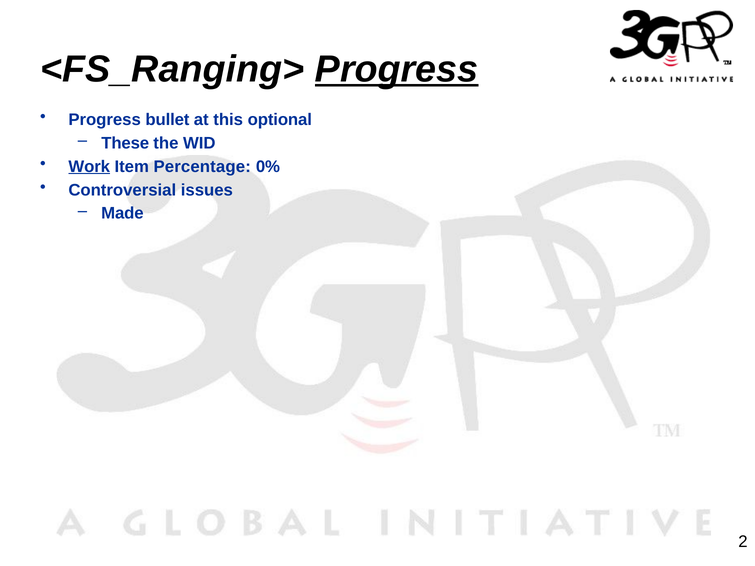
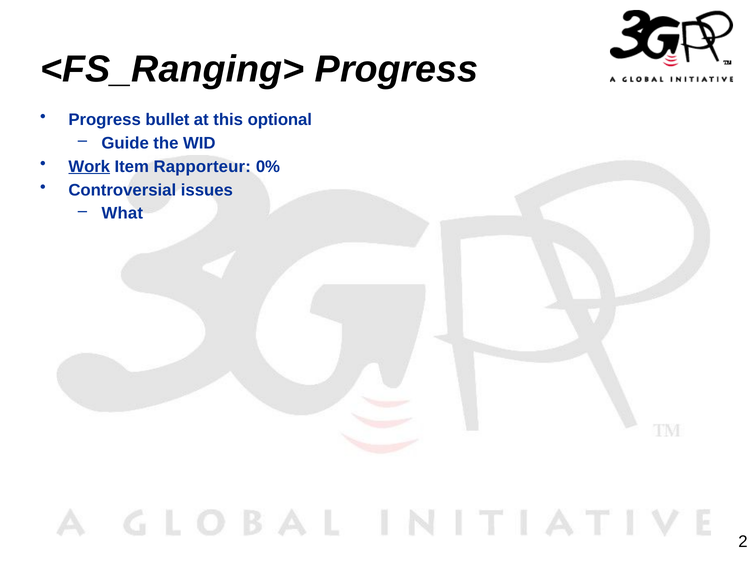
Progress at (397, 69) underline: present -> none
These: These -> Guide
Percentage: Percentage -> Rapporteur
Made: Made -> What
